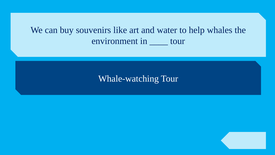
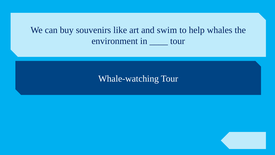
water: water -> swim
